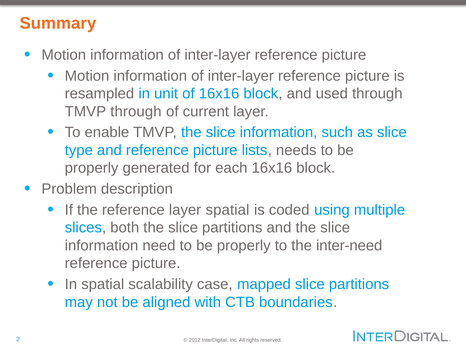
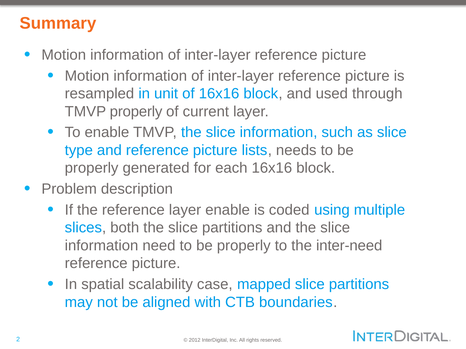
TMVP through: through -> properly
layer spatial: spatial -> enable
